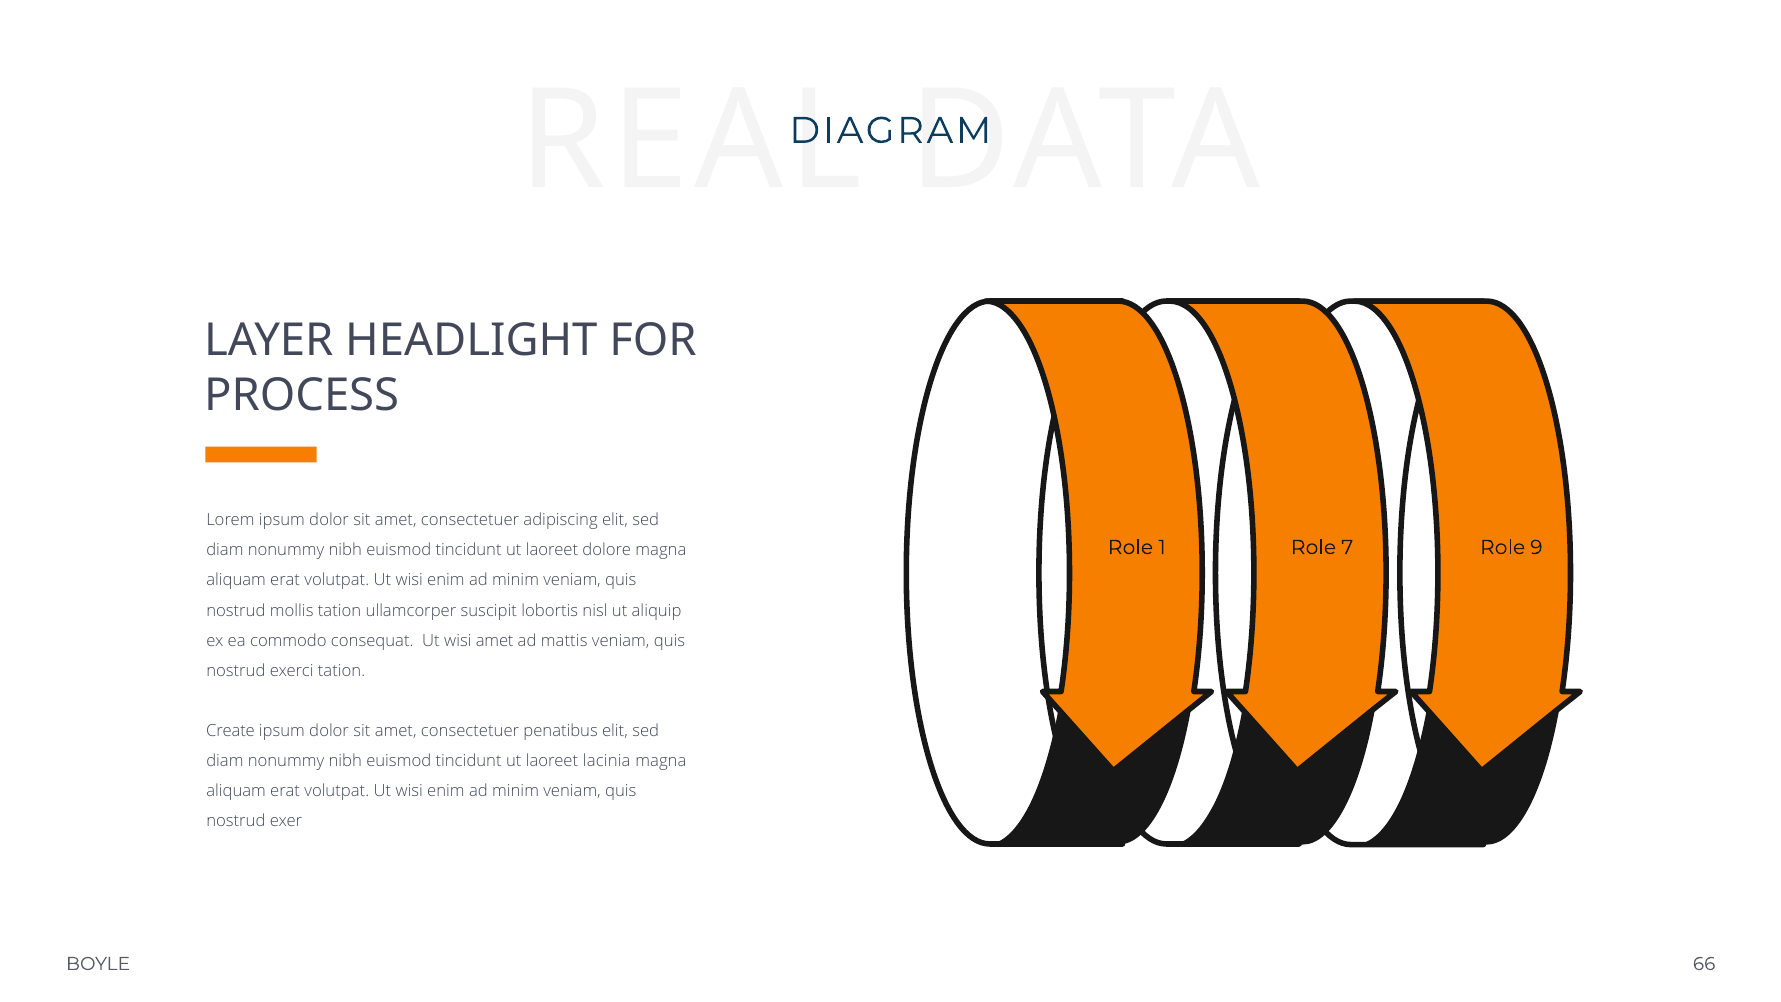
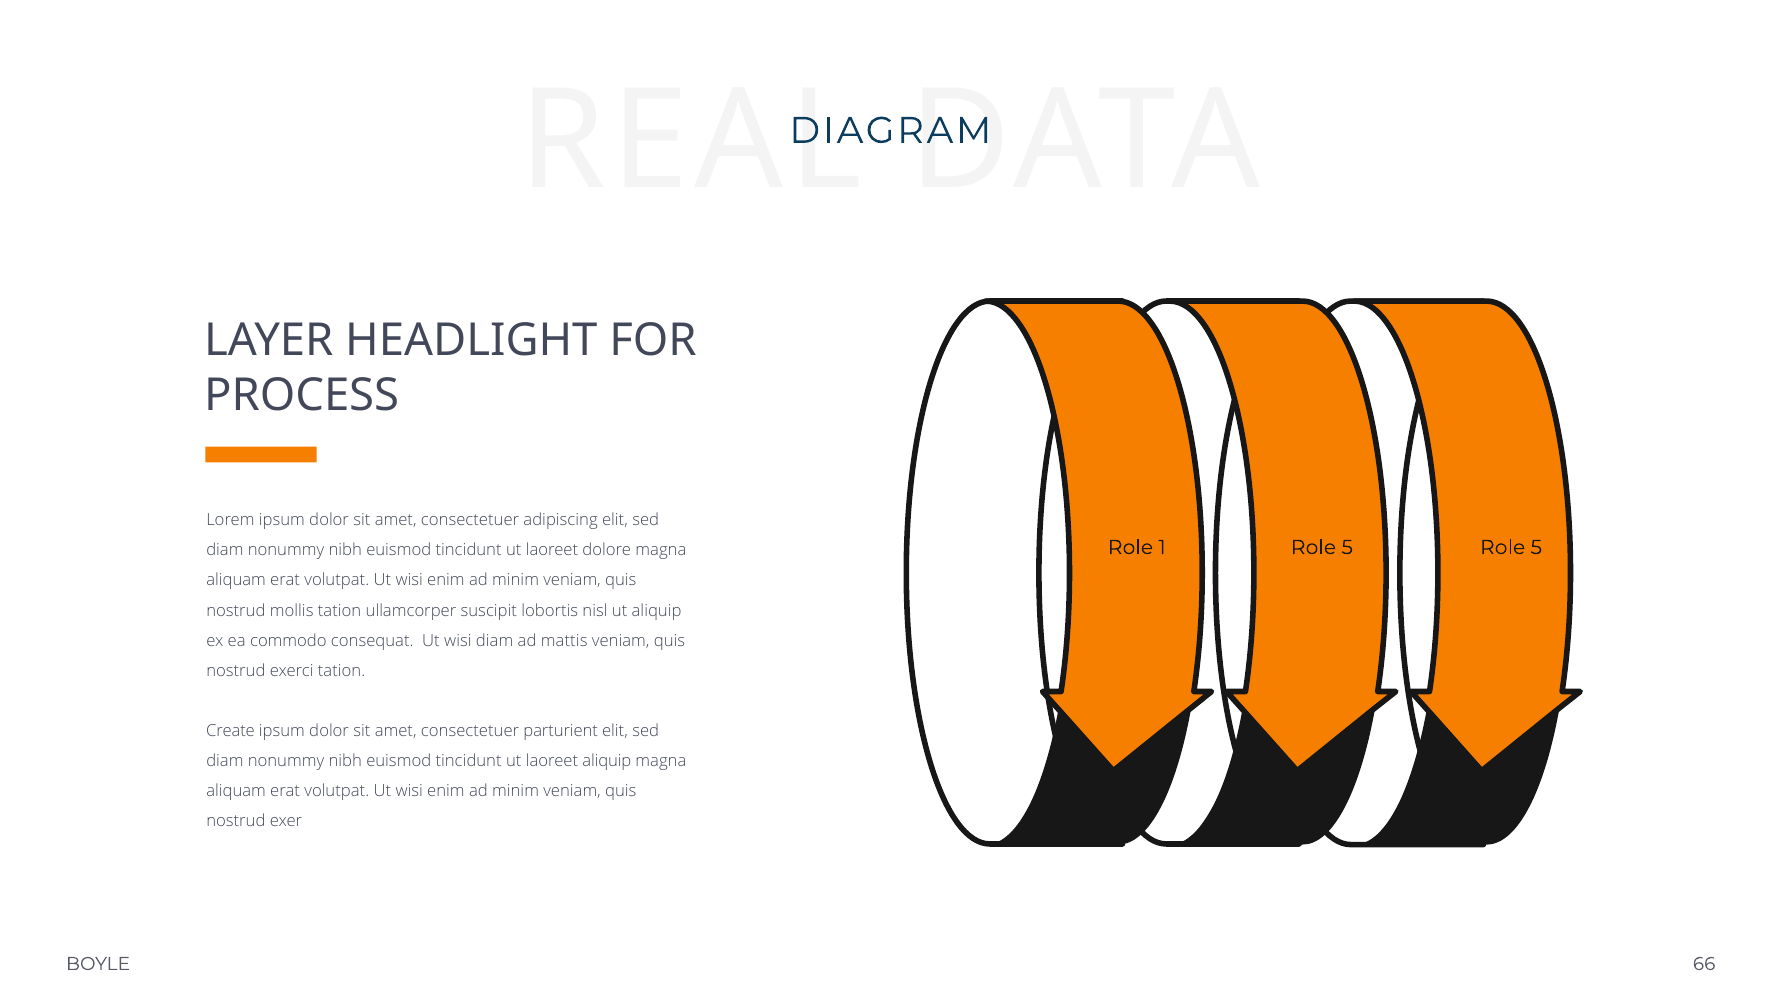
1 Role 7: 7 -> 5
9 at (1536, 547): 9 -> 5
wisi amet: amet -> diam
penatibus: penatibus -> parturient
laoreet lacinia: lacinia -> aliquip
